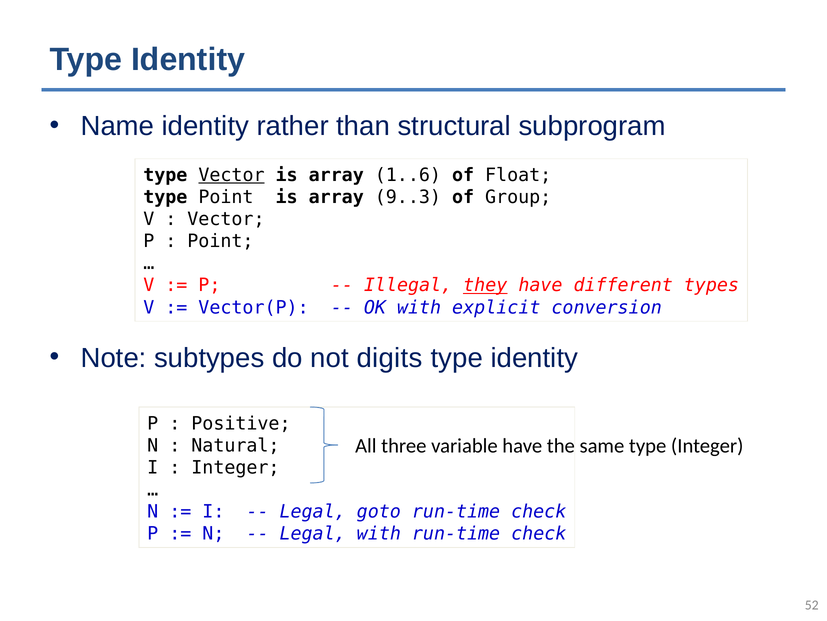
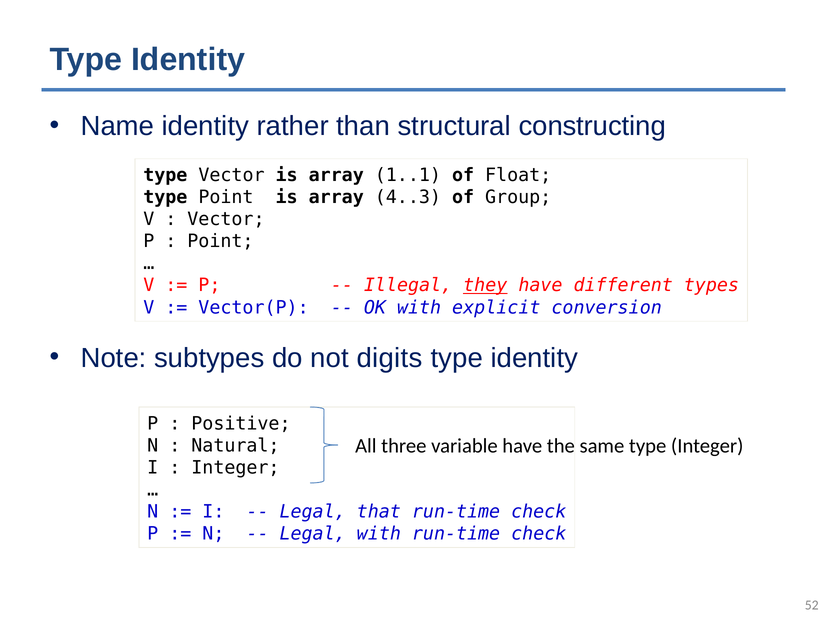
subprogram: subprogram -> constructing
Vector at (232, 175) underline: present -> none
1..6: 1..6 -> 1..1
9..3: 9..3 -> 4..3
goto: goto -> that
